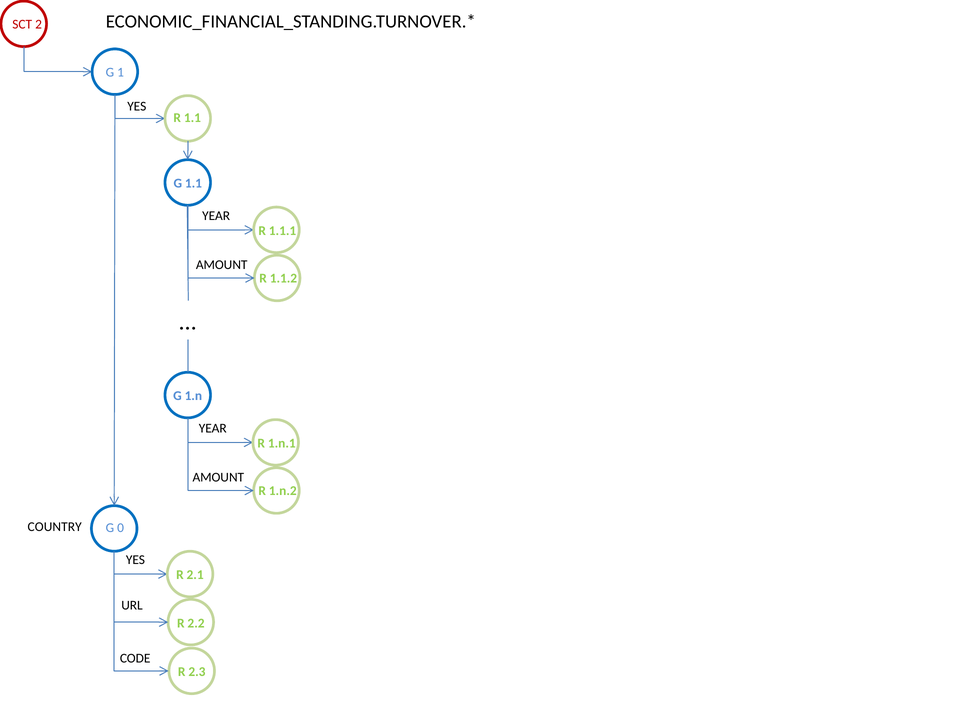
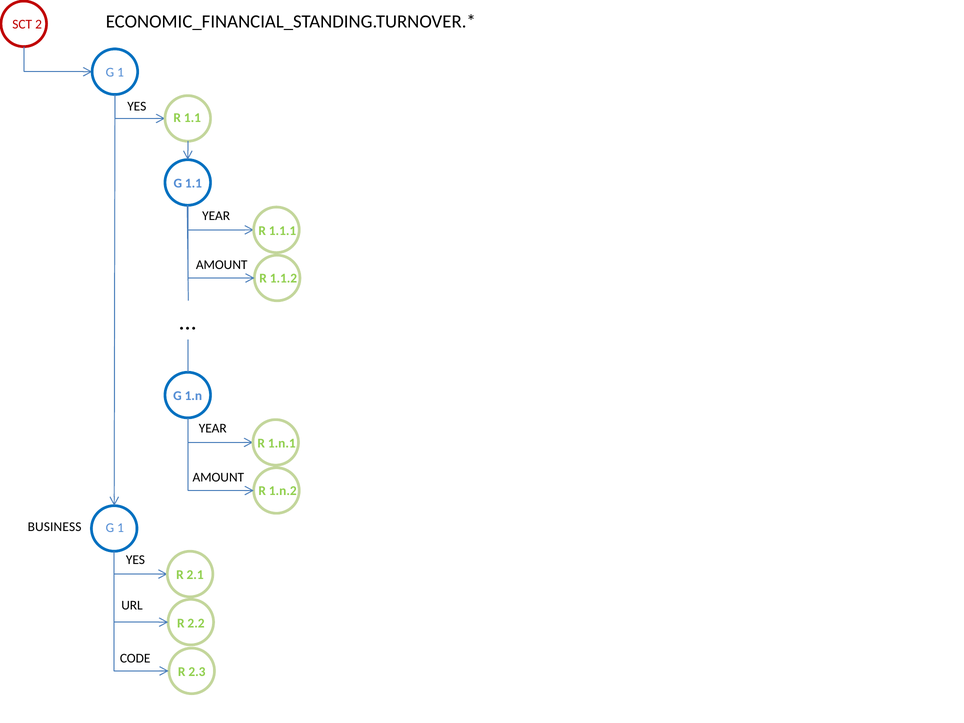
COUNTRY: COUNTRY -> BUSINESS
0 at (121, 528): 0 -> 1
